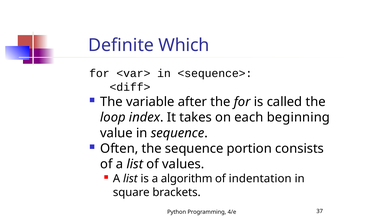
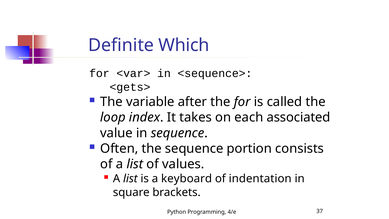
<diff>: <diff> -> <gets>
beginning: beginning -> associated
algorithm: algorithm -> keyboard
